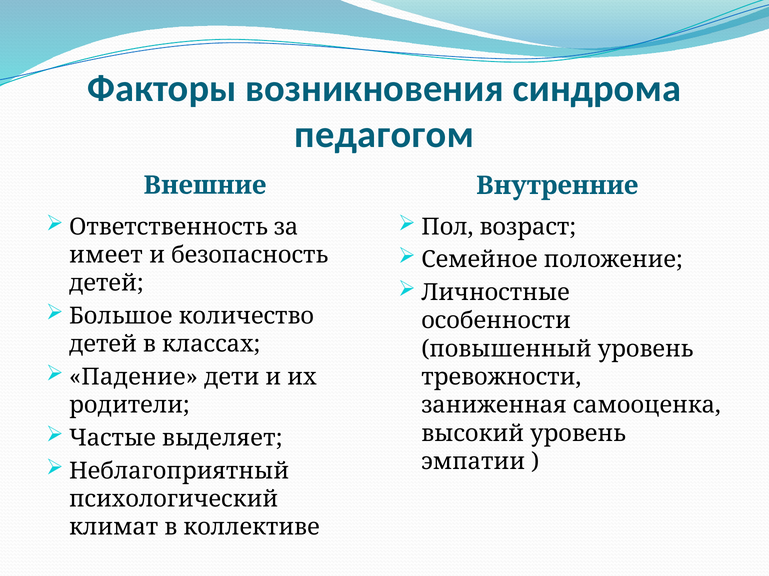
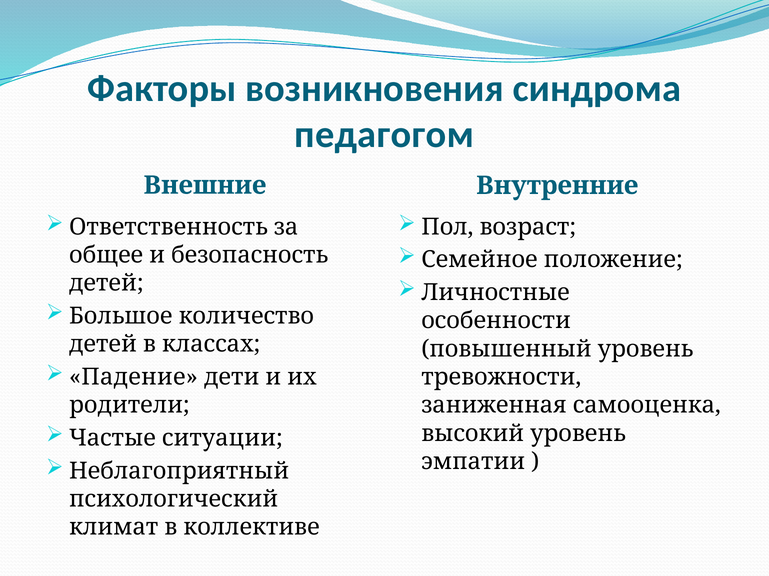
имеет: имеет -> общее
выделяет: выделяет -> ситуации
